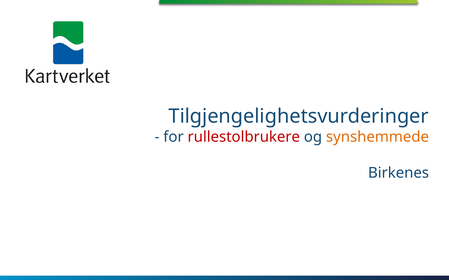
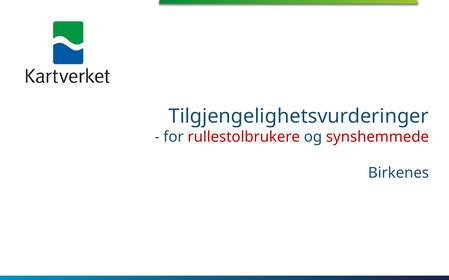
synshemmede colour: orange -> red
